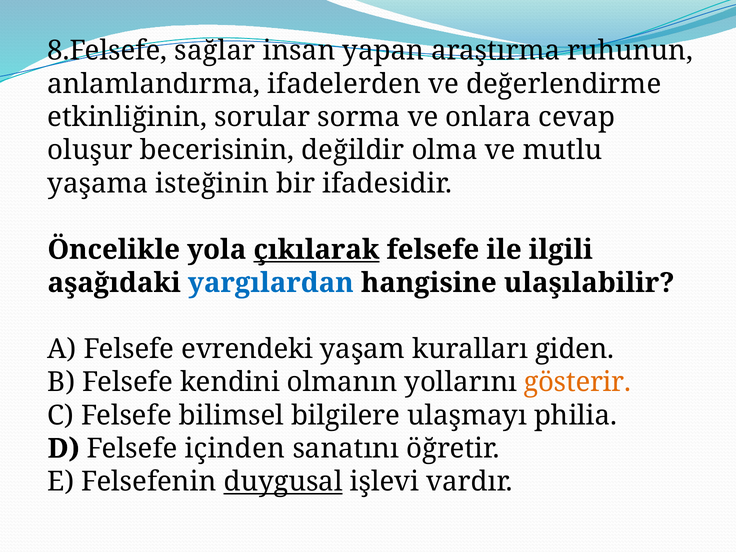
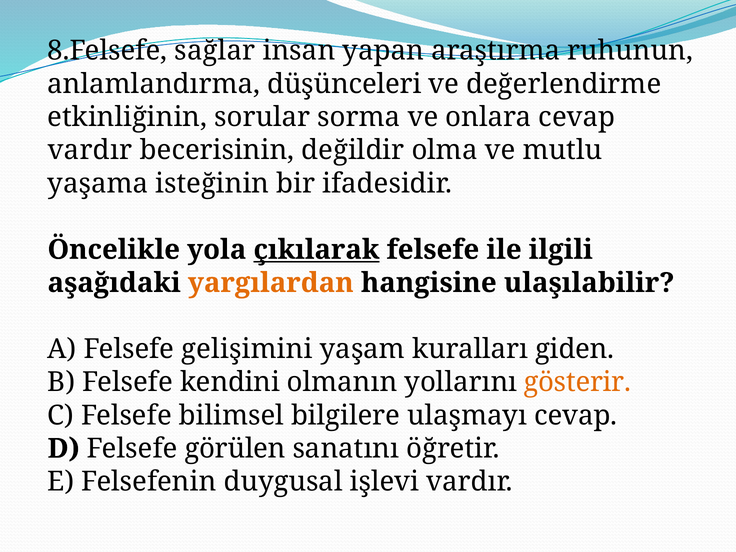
ifadelerden: ifadelerden -> düşünceleri
oluşur at (90, 150): oluşur -> vardır
yargılardan colour: blue -> orange
evrendeki: evrendeki -> gelişimini
ulaşmayı philia: philia -> cevap
içinden: içinden -> görülen
duygusal underline: present -> none
